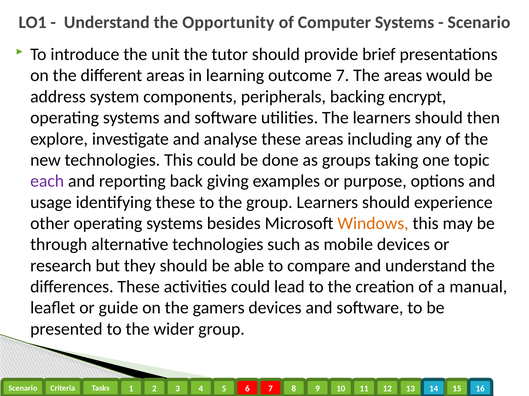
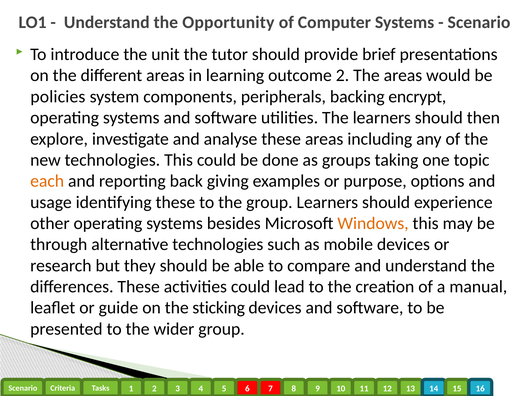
outcome 7: 7 -> 2
address: address -> policies
each colour: purple -> orange
gamers: gamers -> sticking
